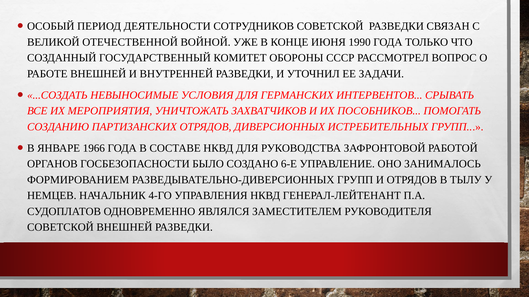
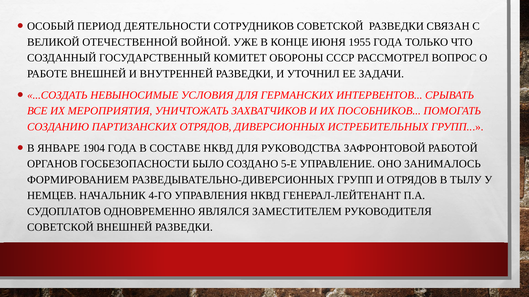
1990: 1990 -> 1955
1966: 1966 -> 1904
6-Е: 6-Е -> 5-Е
